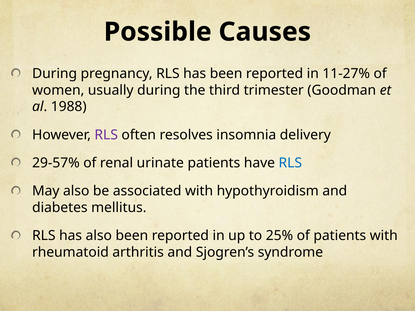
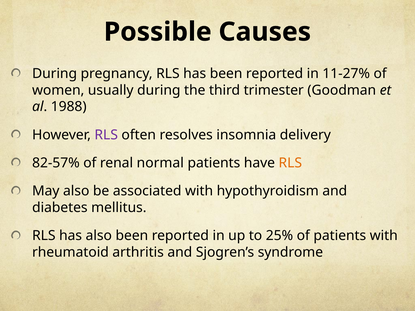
29-57%: 29-57% -> 82-57%
urinate: urinate -> normal
RLS at (290, 163) colour: blue -> orange
